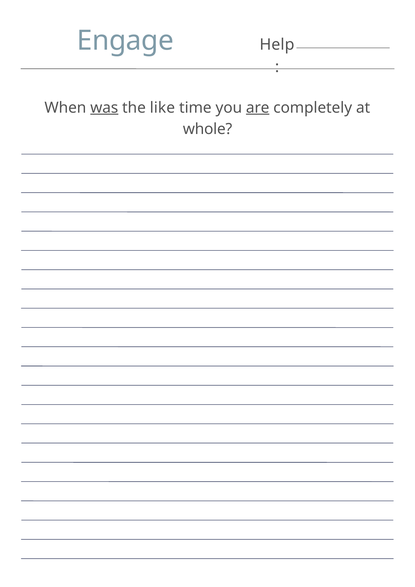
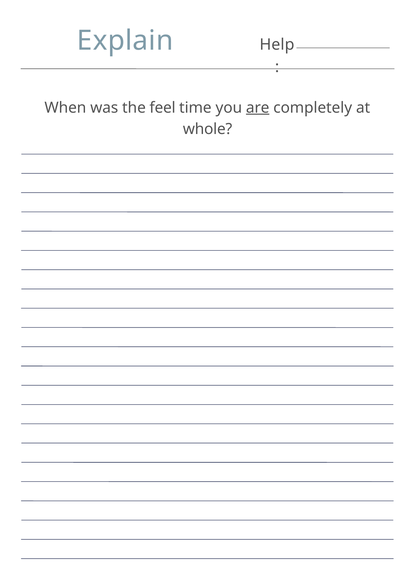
Engage: Engage -> Explain
was underline: present -> none
like: like -> feel
